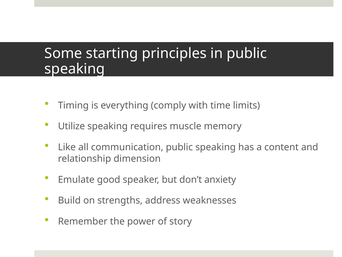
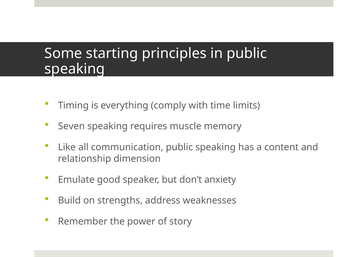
Utilize: Utilize -> Seven
